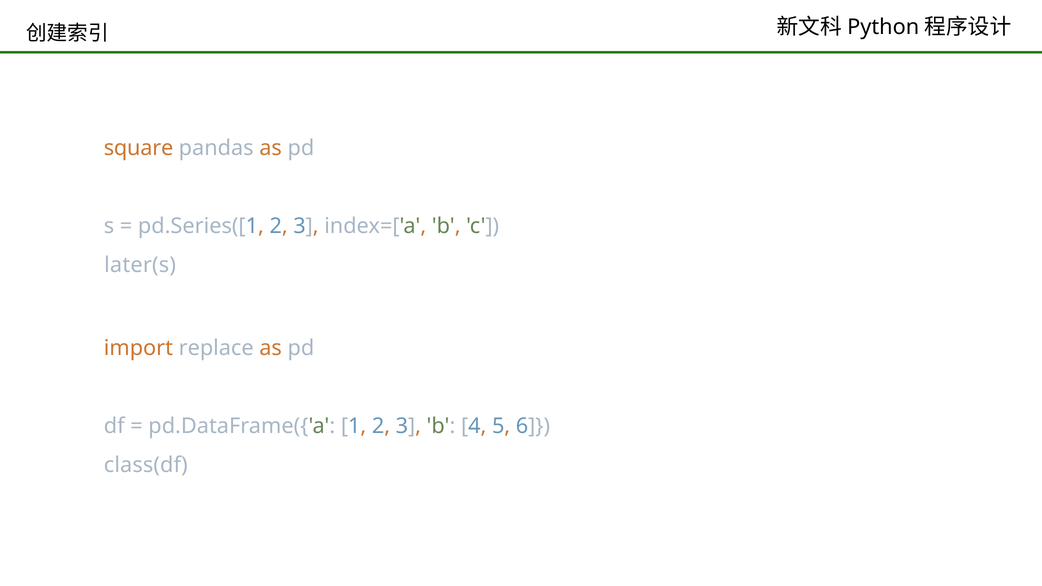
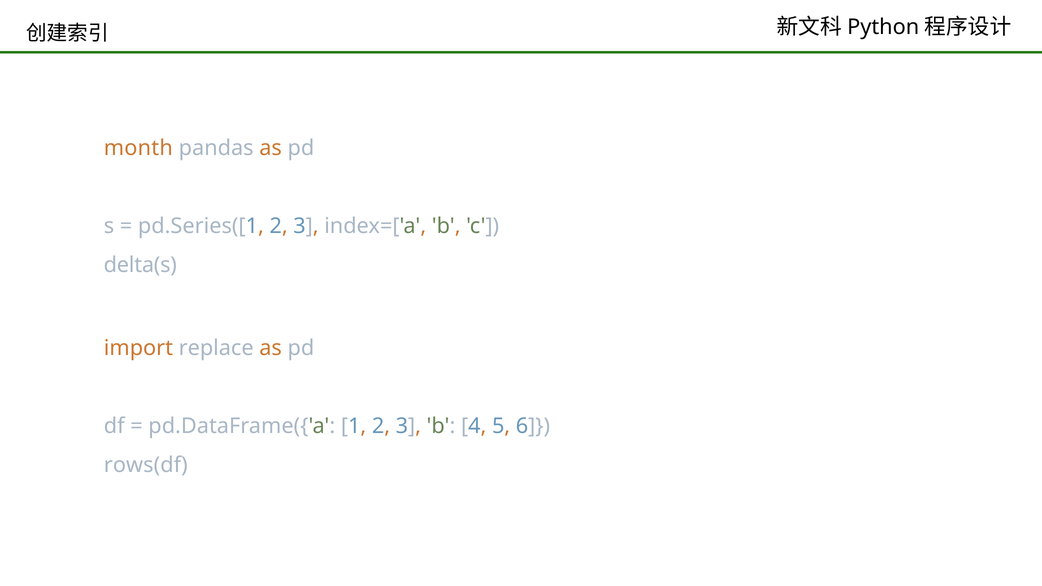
square: square -> month
later(s: later(s -> delta(s
class(df: class(df -> rows(df
